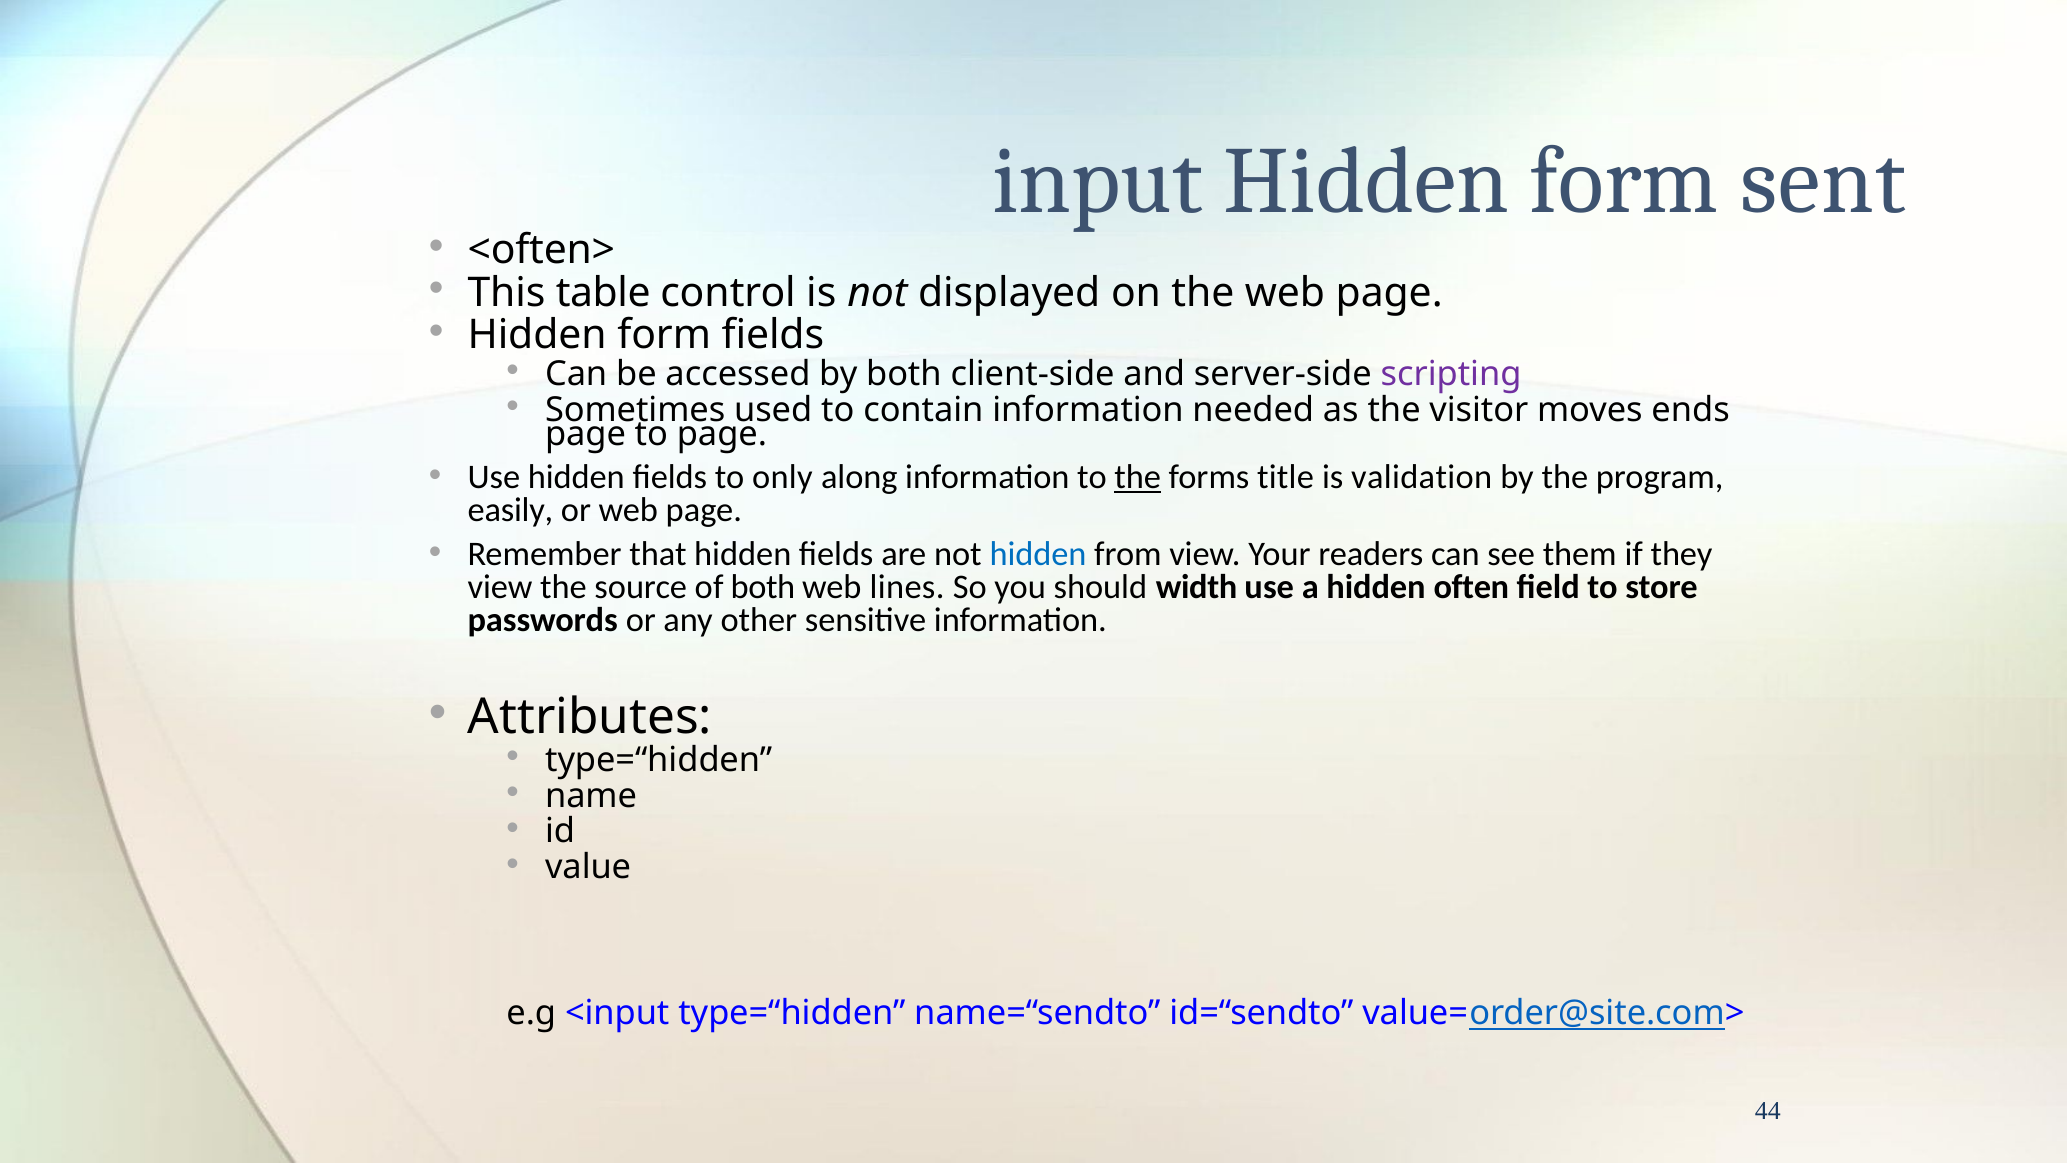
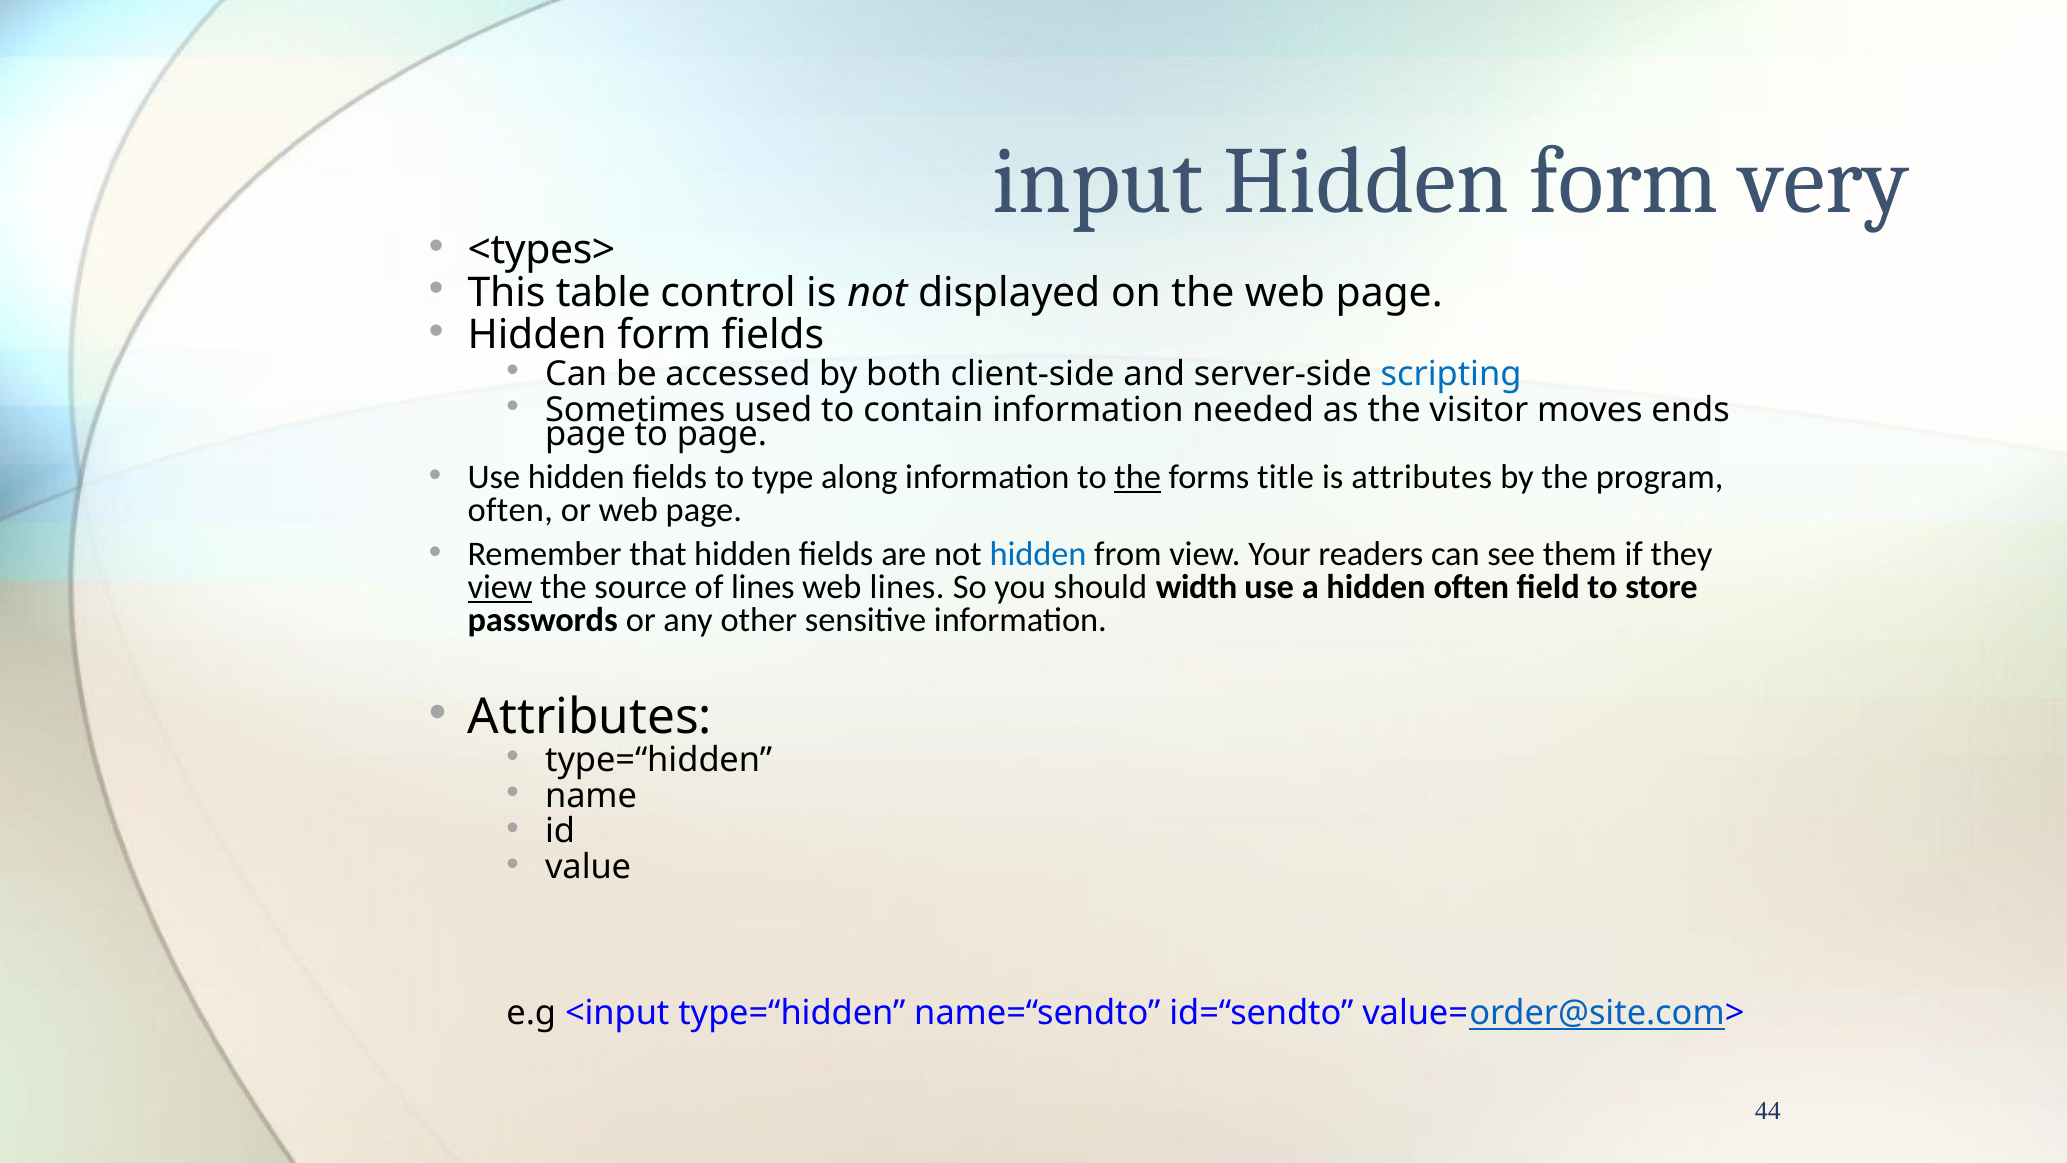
sent: sent -> very
<often>: <often> -> <types>
scripting colour: purple -> blue
only: only -> type
is validation: validation -> attributes
easily at (510, 510): easily -> often
view at (500, 587) underline: none -> present
of both: both -> lines
